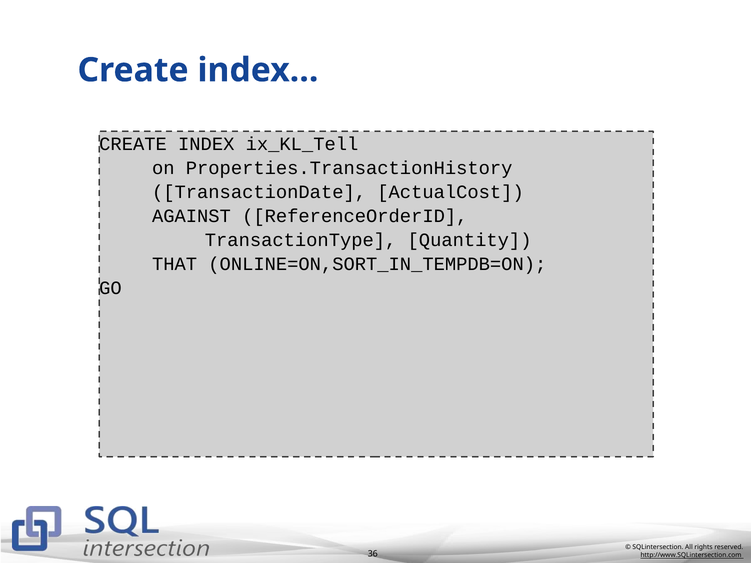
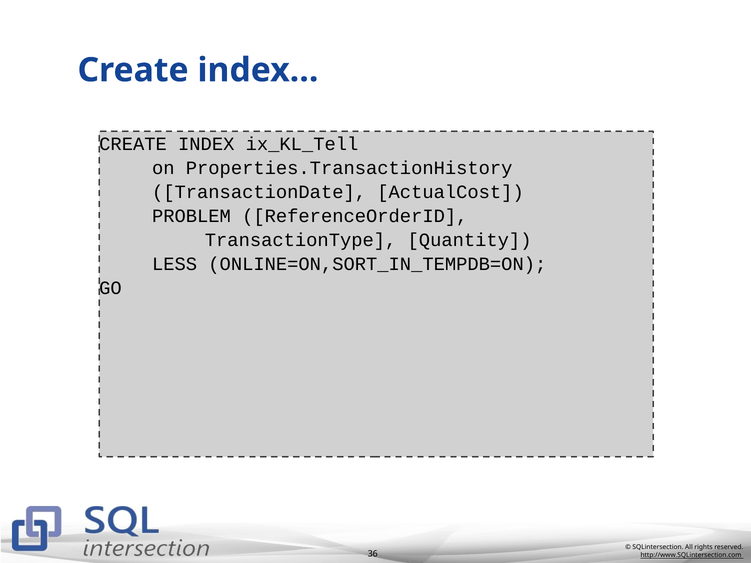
AGAINST: AGAINST -> PROBLEM
THAT: THAT -> LESS
